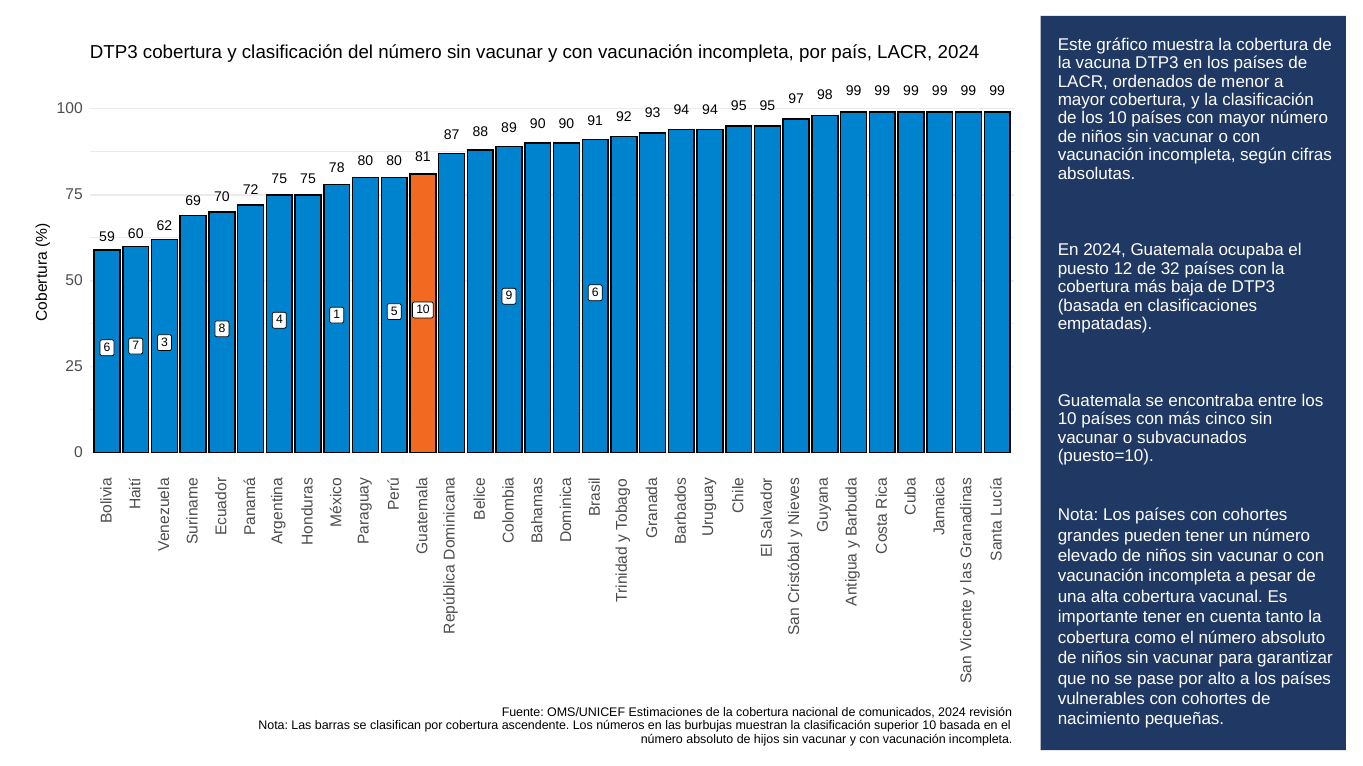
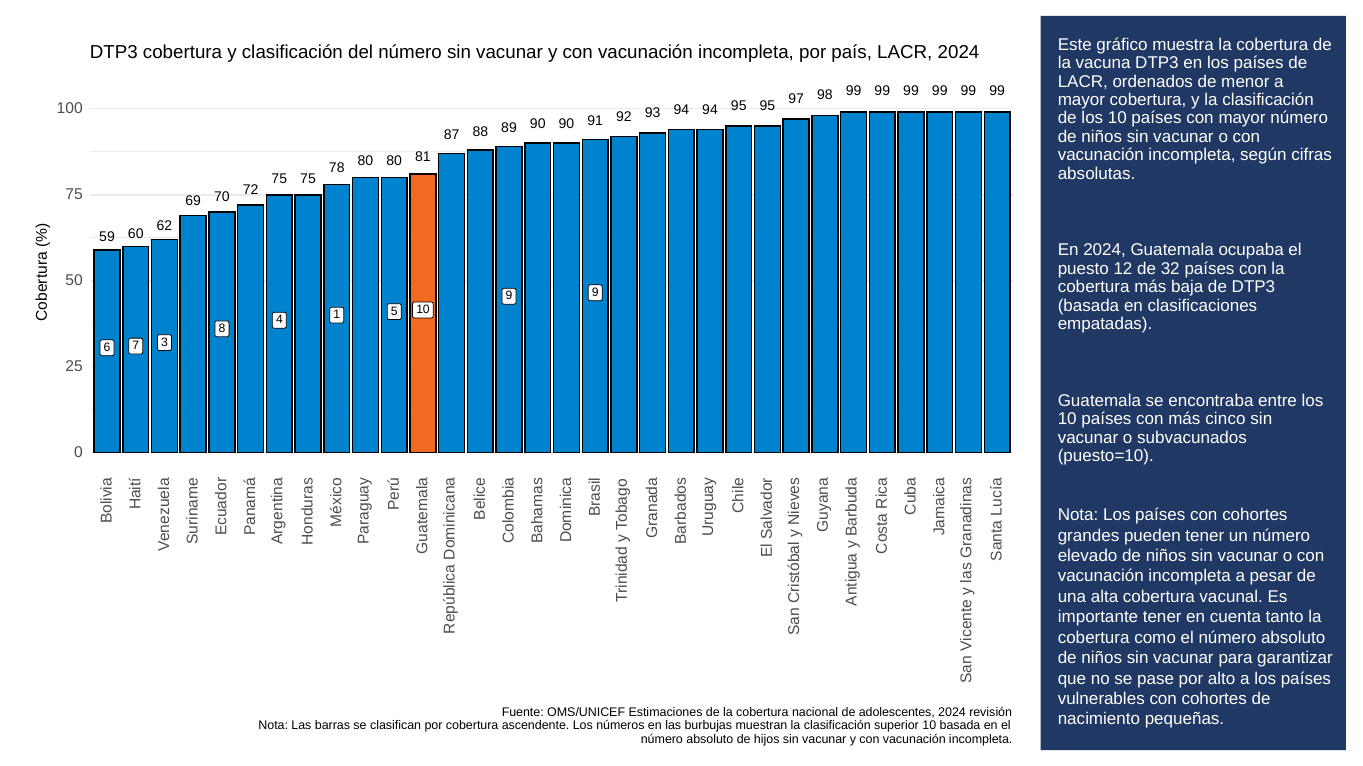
9 6: 6 -> 9
comunicados: comunicados -> adolescentes
